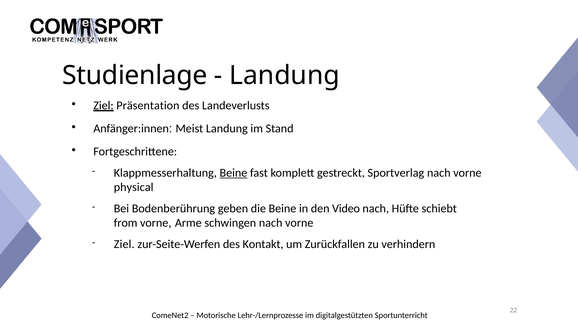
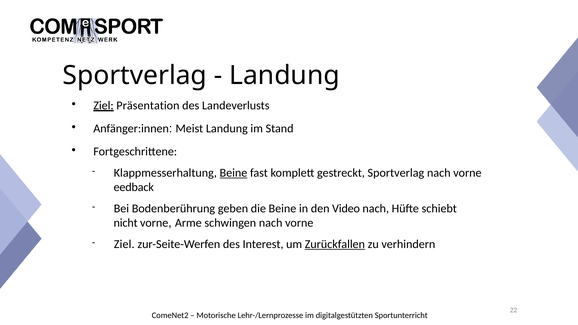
Studienlage at (135, 76): Studienlage -> Sportverlag
physical: physical -> eedback
from: from -> nicht
Kontakt: Kontakt -> Interest
Zurückfallen underline: none -> present
